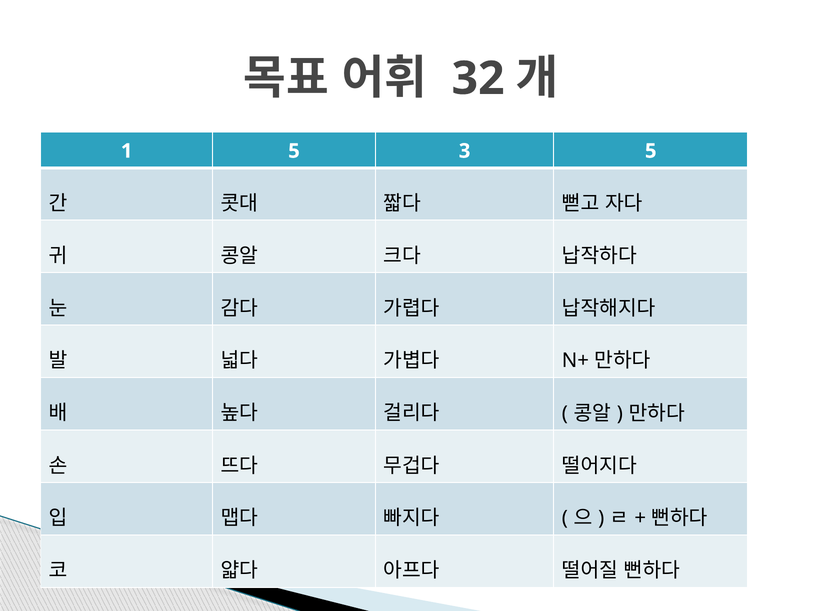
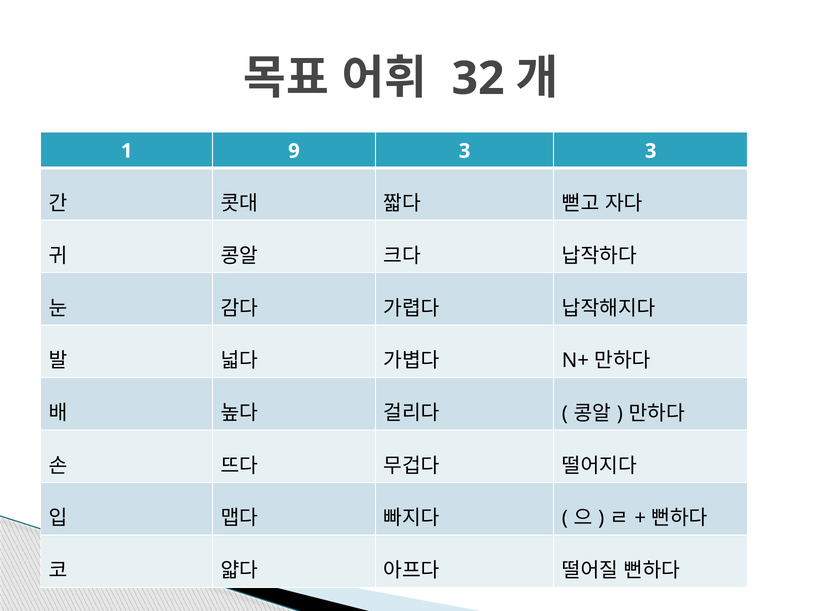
1 5: 5 -> 9
3 5: 5 -> 3
